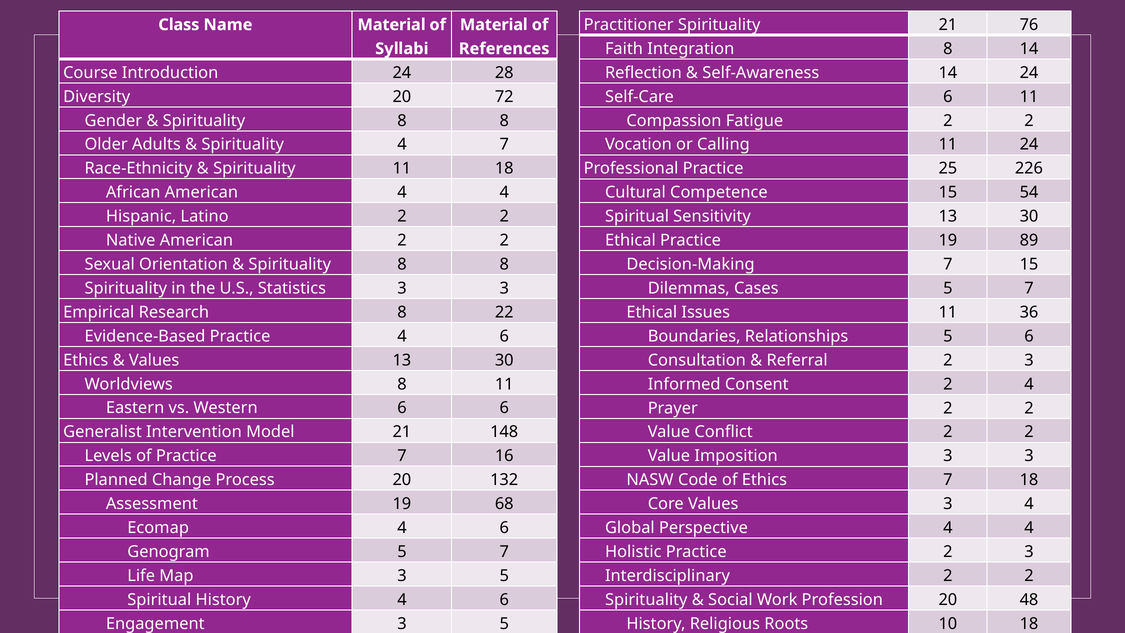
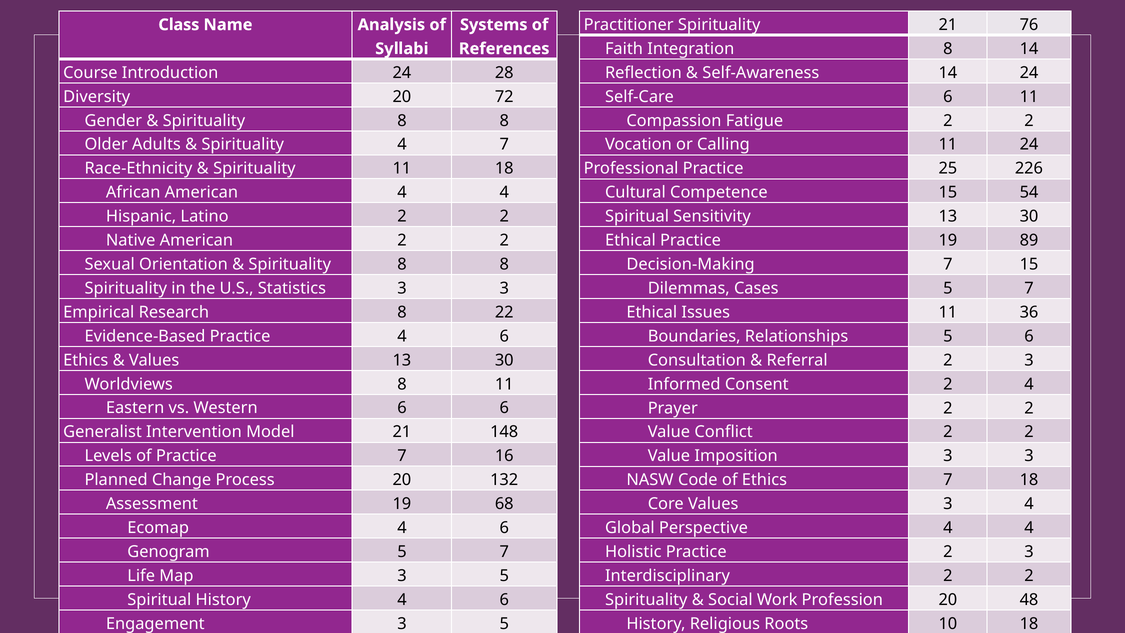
Name Material: Material -> Analysis
Material at (494, 25): Material -> Systems
